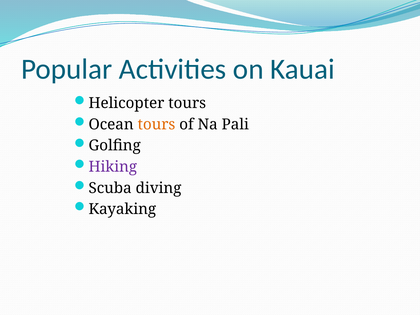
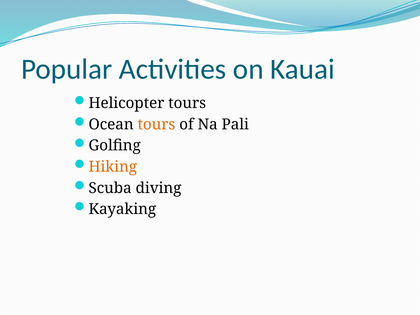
Hiking colour: purple -> orange
